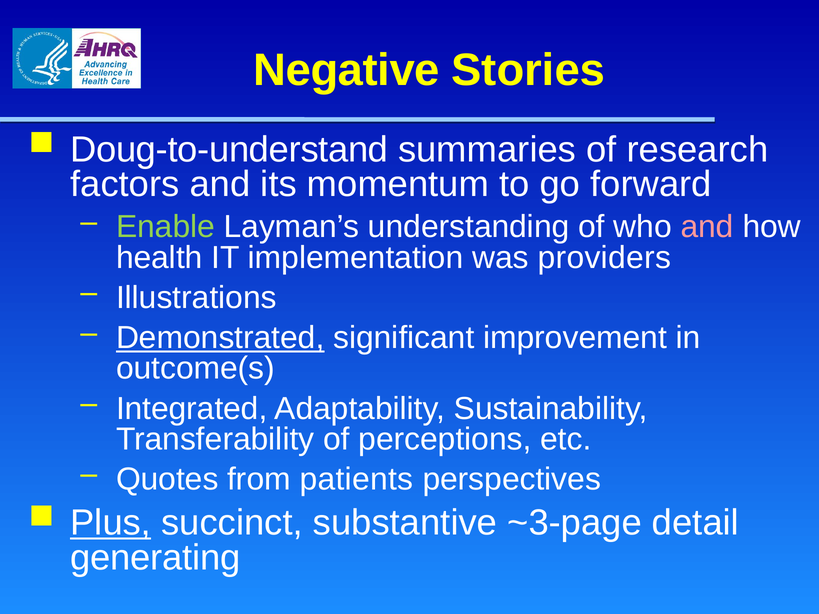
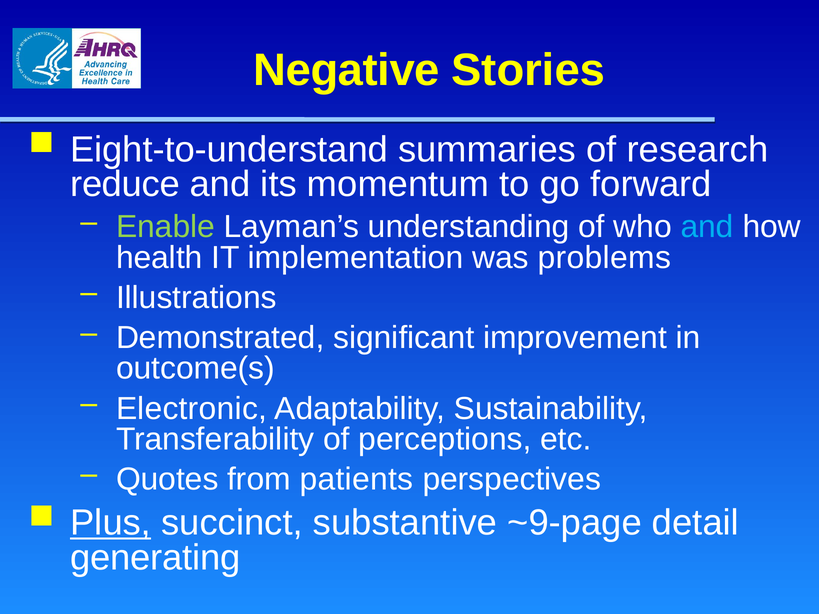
Doug-to-understand: Doug-to-understand -> Eight-to-understand
factors: factors -> reduce
and at (707, 227) colour: pink -> light blue
providers: providers -> problems
Demonstrated underline: present -> none
Integrated: Integrated -> Electronic
~3-page: ~3-page -> ~9-page
